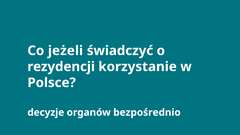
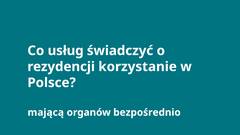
jeżeli: jeżeli -> usług
decyzje: decyzje -> mającą
